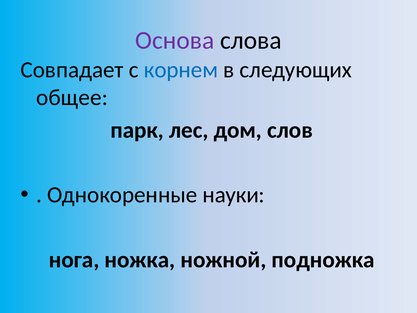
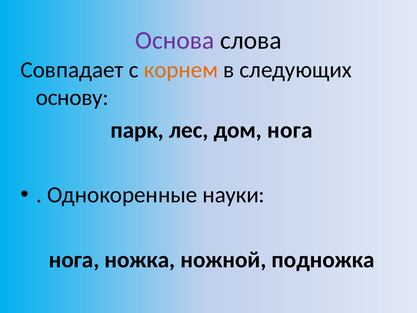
корнем colour: blue -> orange
общее: общее -> основу
дом слов: слов -> нога
